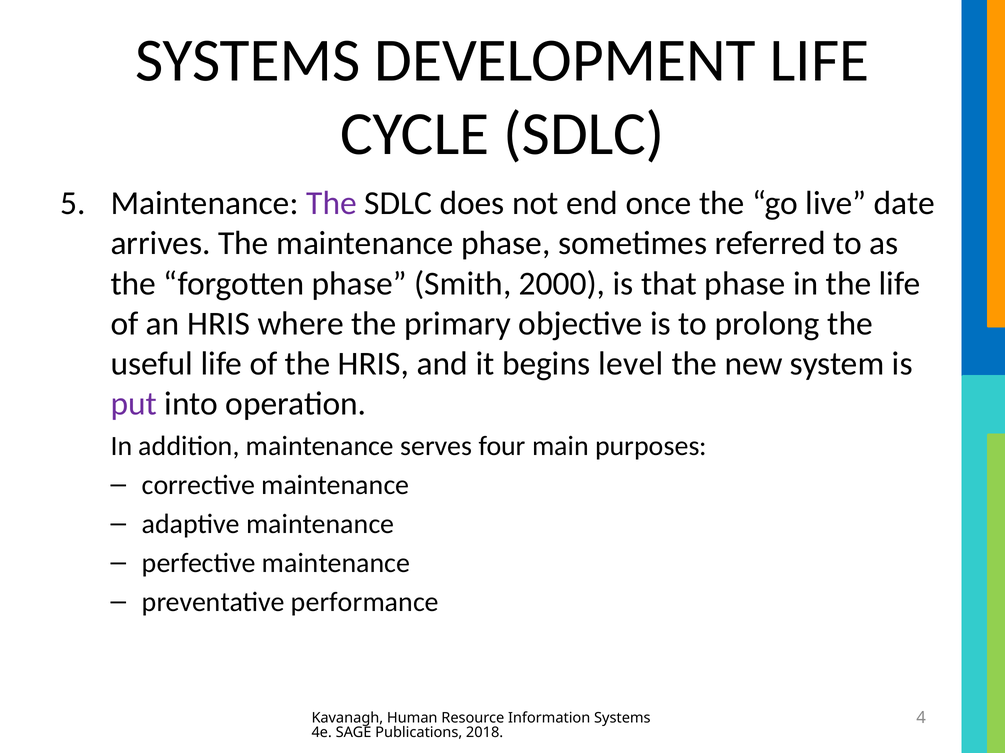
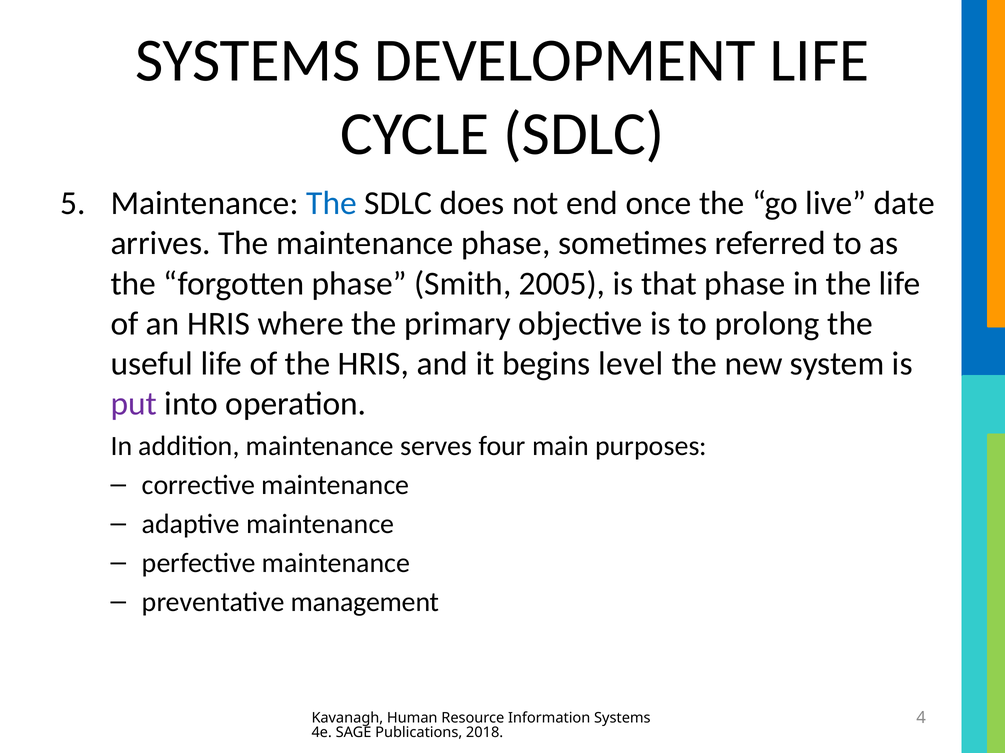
The at (331, 203) colour: purple -> blue
2000: 2000 -> 2005
performance: performance -> management
